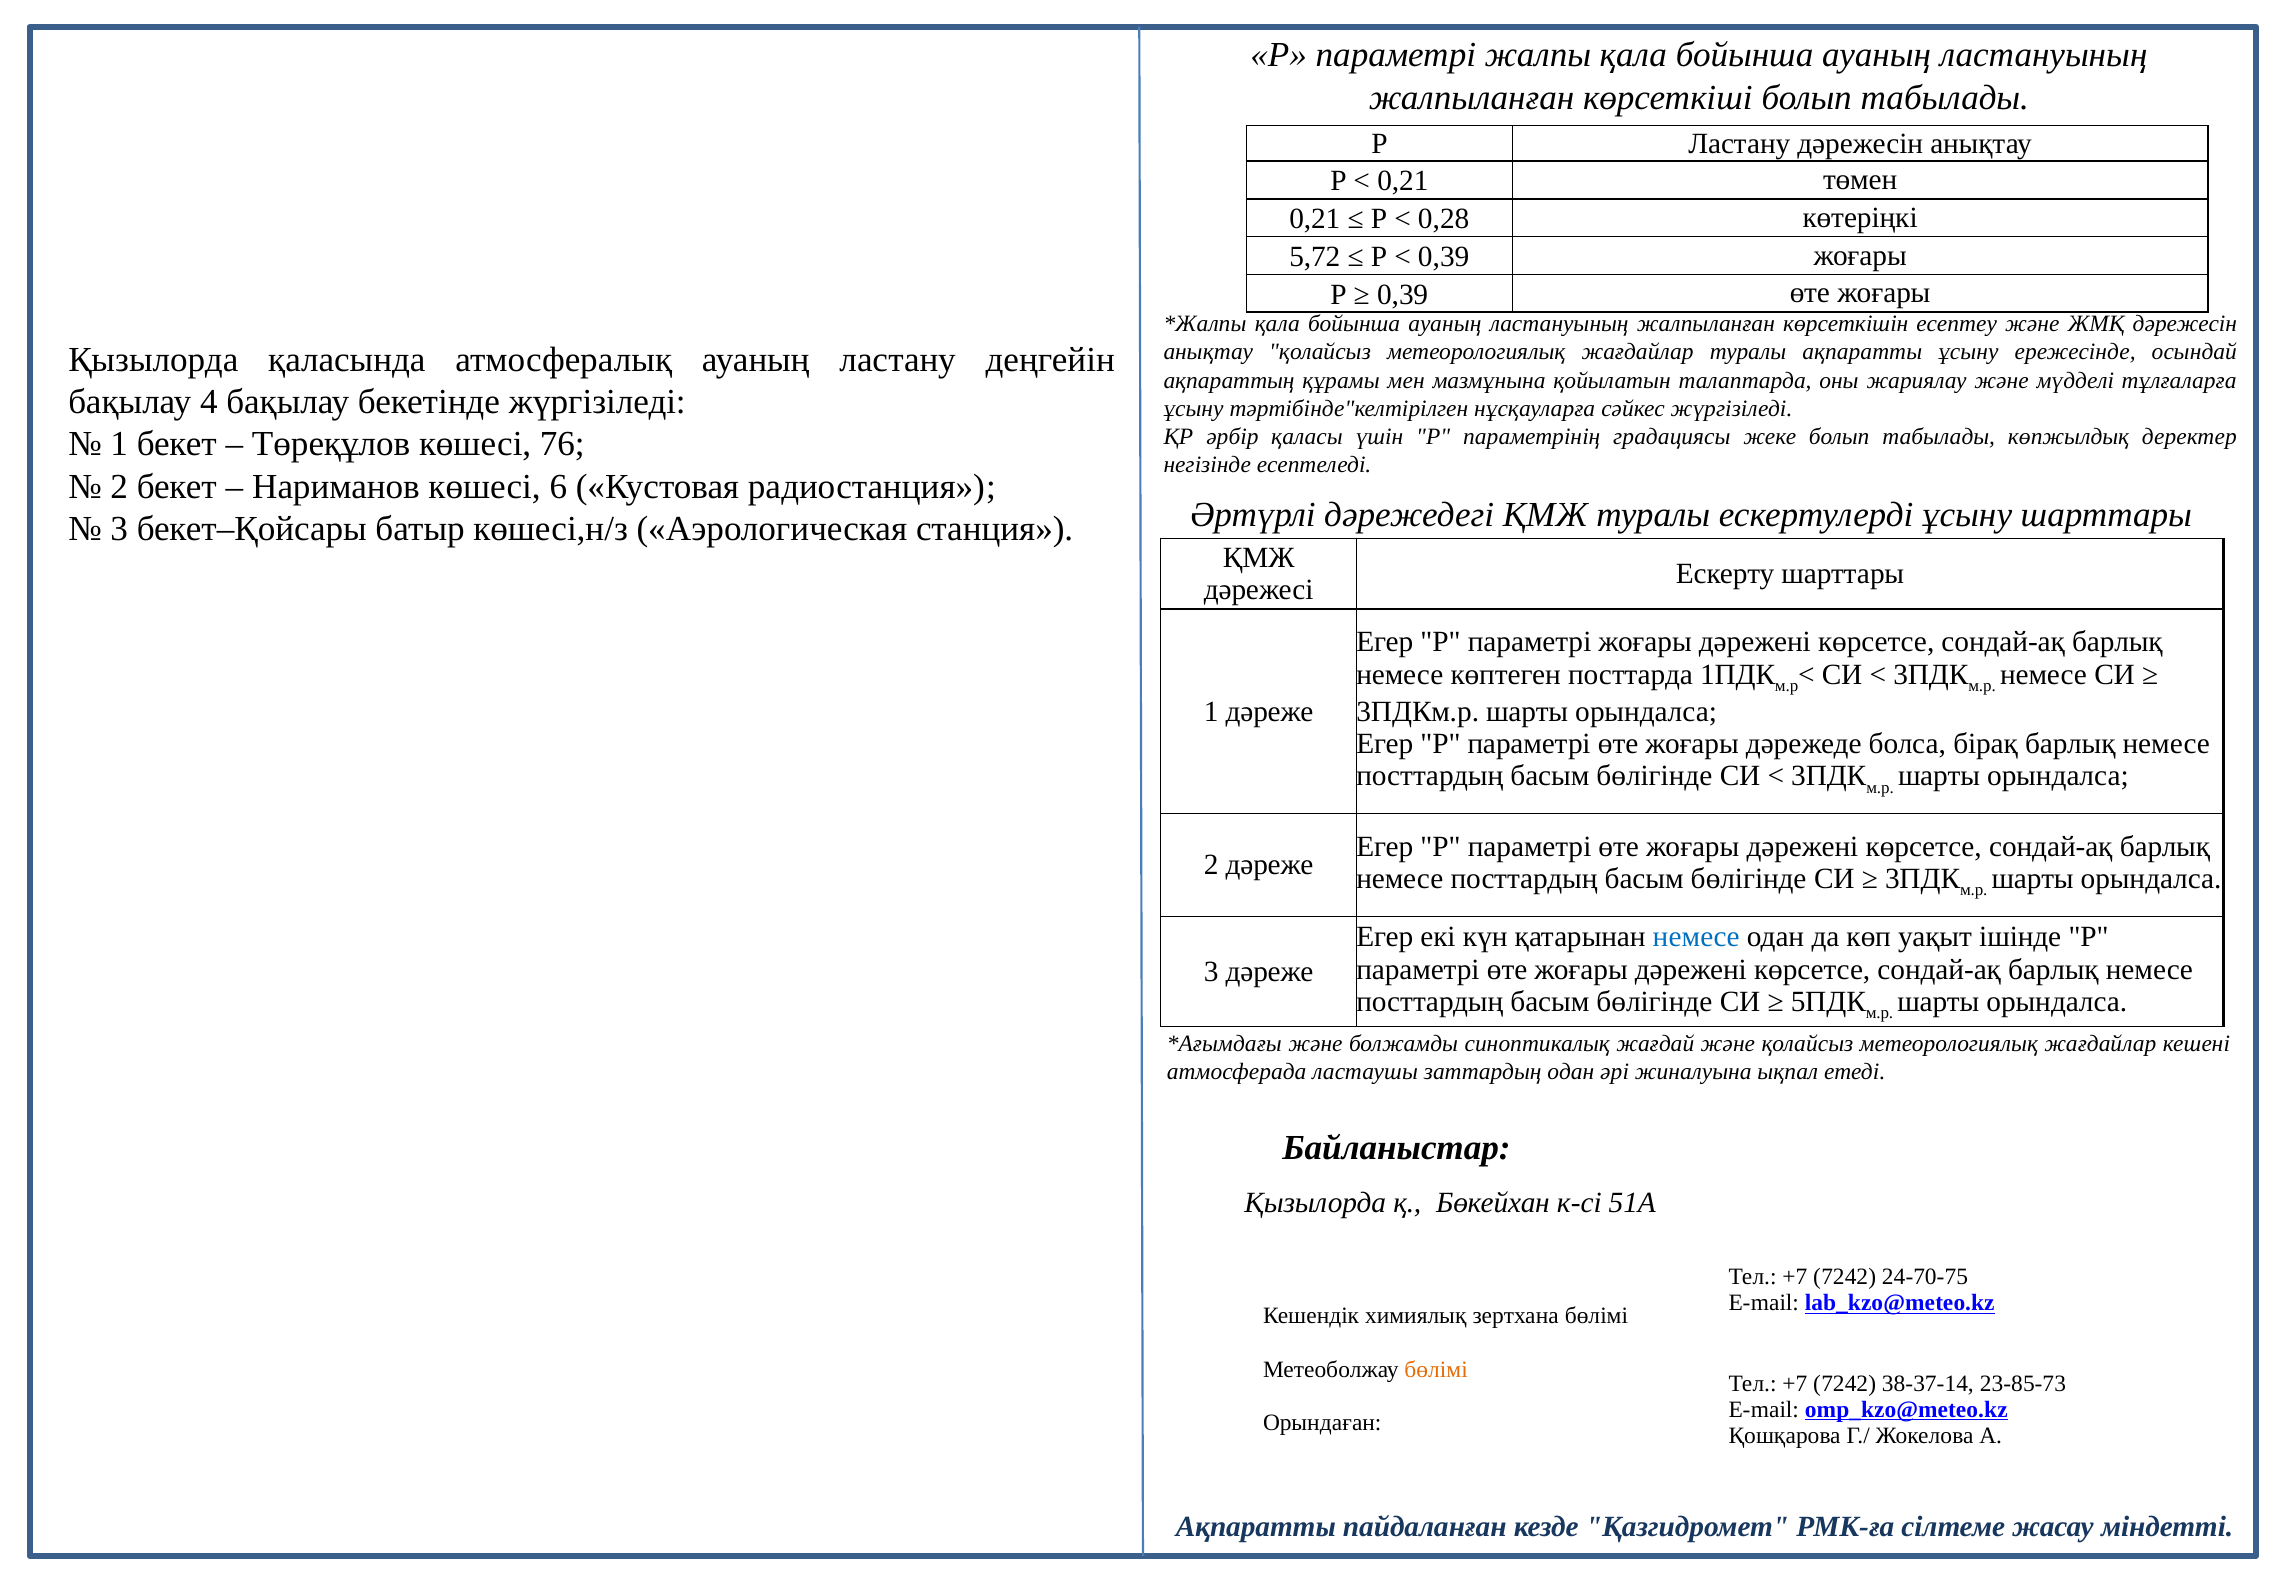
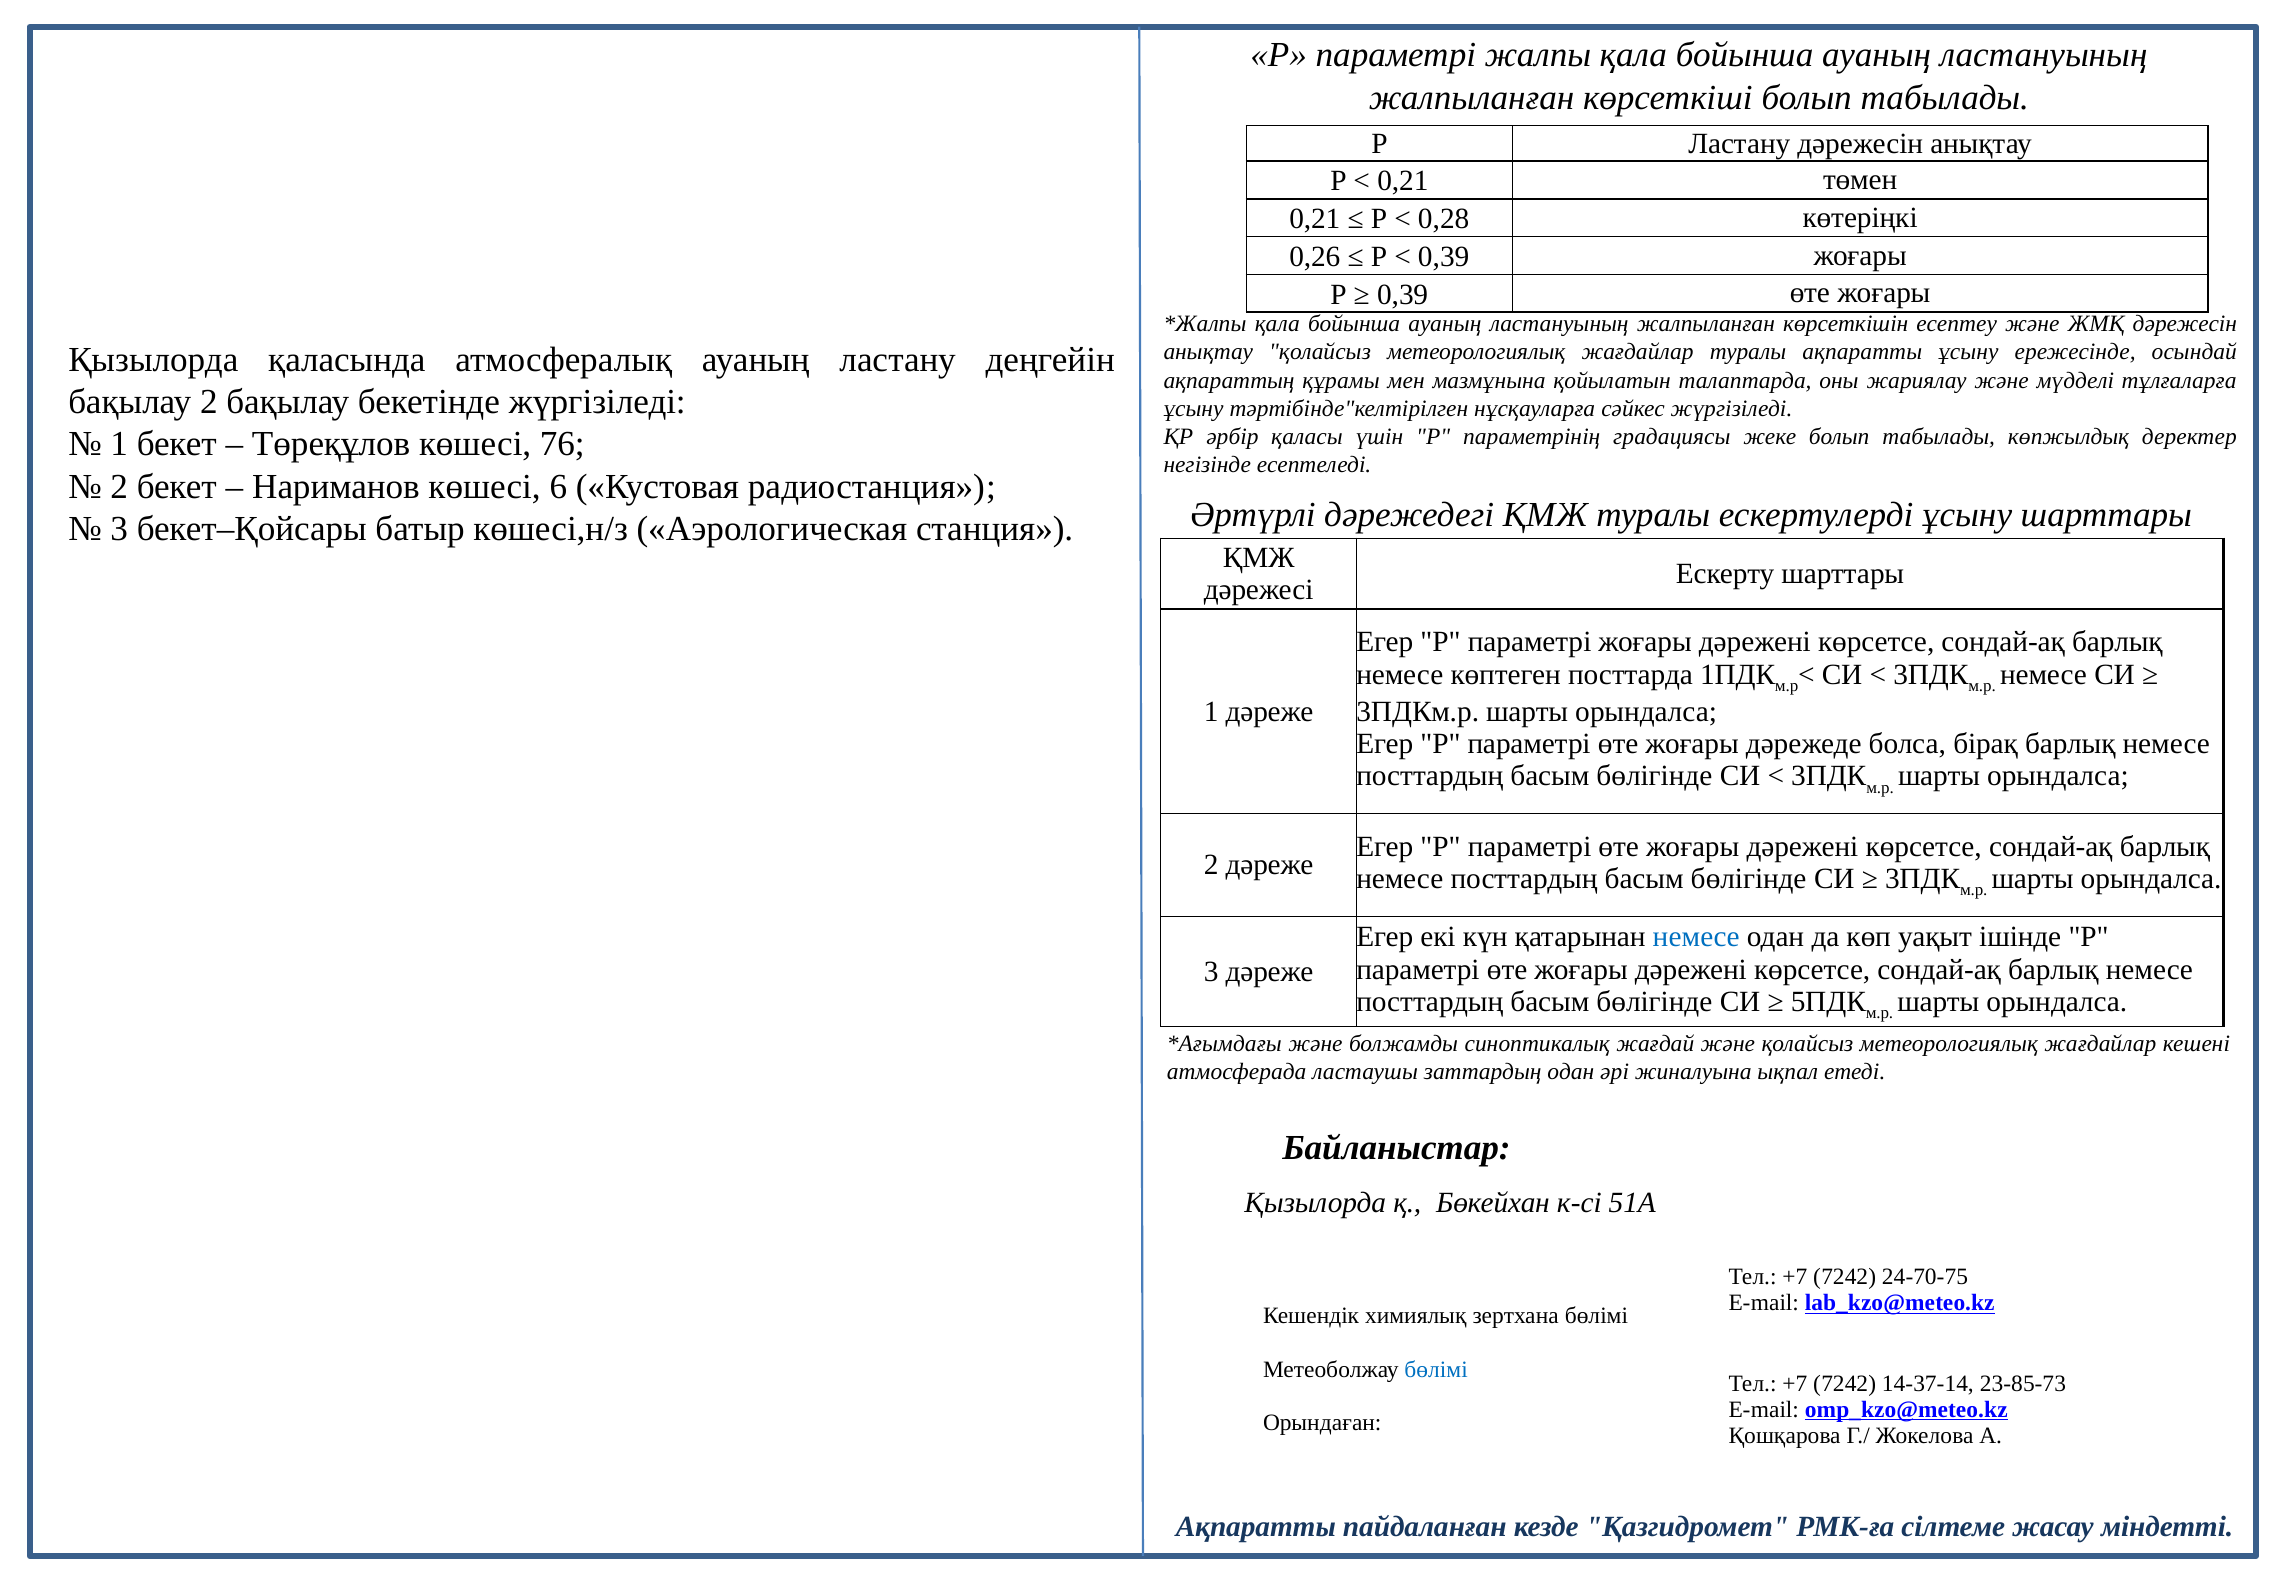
5,72: 5,72 -> 0,26
бақылау 4: 4 -> 2
бөлімі at (1436, 1370) colour: orange -> blue
38-37-14: 38-37-14 -> 14-37-14
